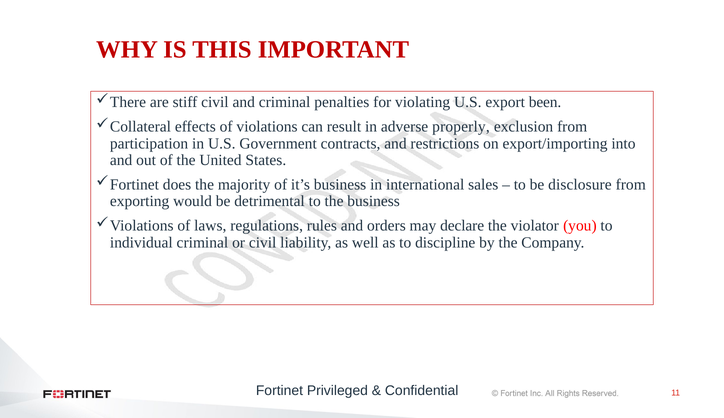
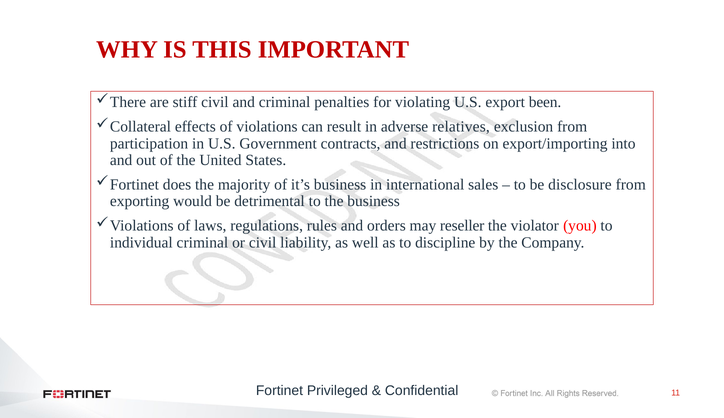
properly: properly -> relatives
declare: declare -> reseller
